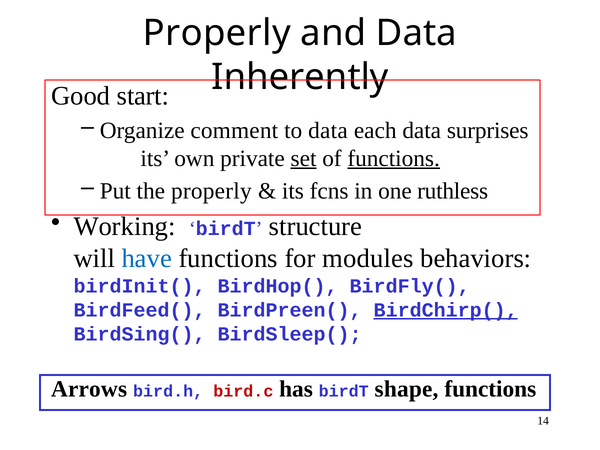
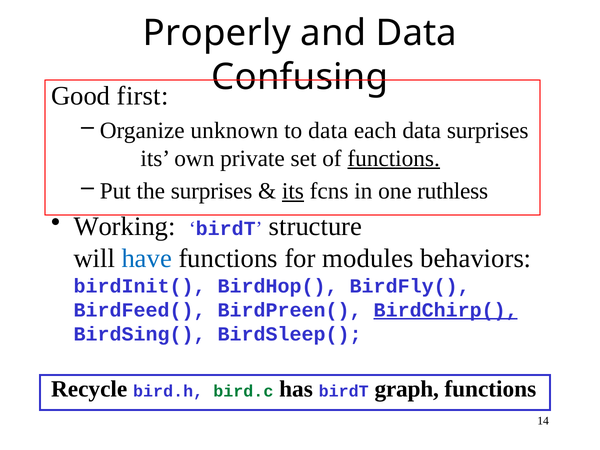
Inherently: Inherently -> Confusing
start: start -> first
comment: comment -> unknown
set underline: present -> none
the properly: properly -> surprises
its at (293, 191) underline: none -> present
Arrows: Arrows -> Recycle
bird.c colour: red -> green
shape: shape -> graph
